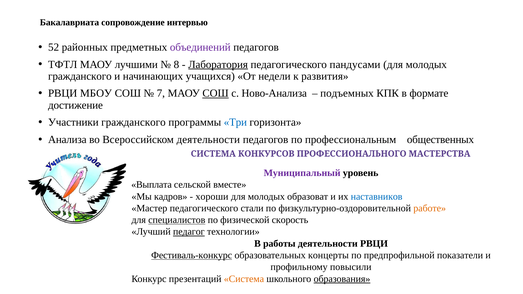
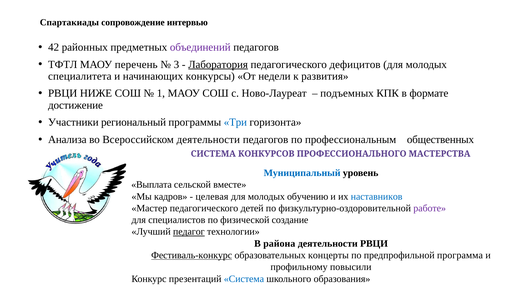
Бакалавриата: Бакалавриата -> Спартакиады
52: 52 -> 42
лучшими: лучшими -> перечень
8: 8 -> 3
пандусами: пандусами -> дефицитов
гражданского at (80, 76): гражданского -> специалитета
учащихся: учащихся -> конкурсы
МБОУ: МБОУ -> НИЖЕ
7: 7 -> 1
СОШ at (216, 93) underline: present -> none
Ново-Анализа: Ново-Анализа -> Ново-Лауреат
Участники гражданского: гражданского -> региональный
Муниципальный colour: purple -> blue
хороши: хороши -> целевая
образоват: образоват -> обучению
стали: стали -> детей
работе colour: orange -> purple
специалистов underline: present -> none
скорость: скорость -> создание
работы: работы -> района
показатели: показатели -> программа
Система at (244, 279) colour: orange -> blue
образования underline: present -> none
